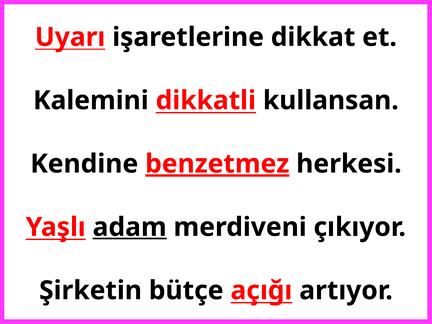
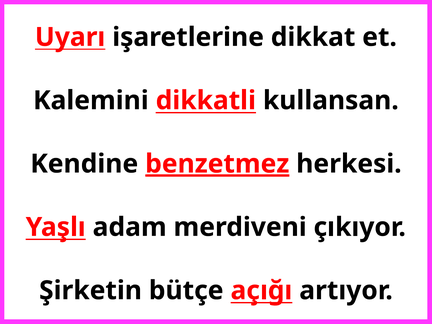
adam underline: present -> none
